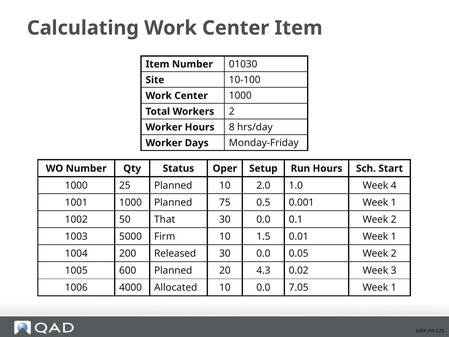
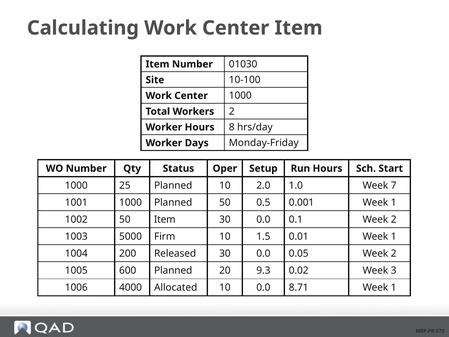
4: 4 -> 7
Planned 75: 75 -> 50
50 That: That -> Item
4.3: 4.3 -> 9.3
7.05: 7.05 -> 8.71
